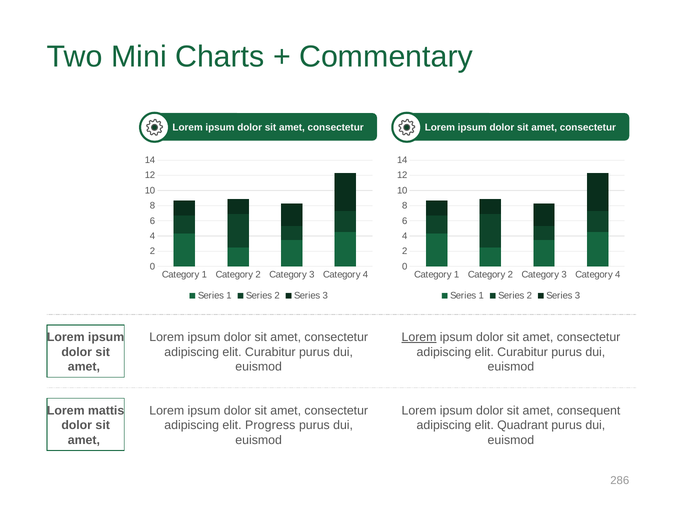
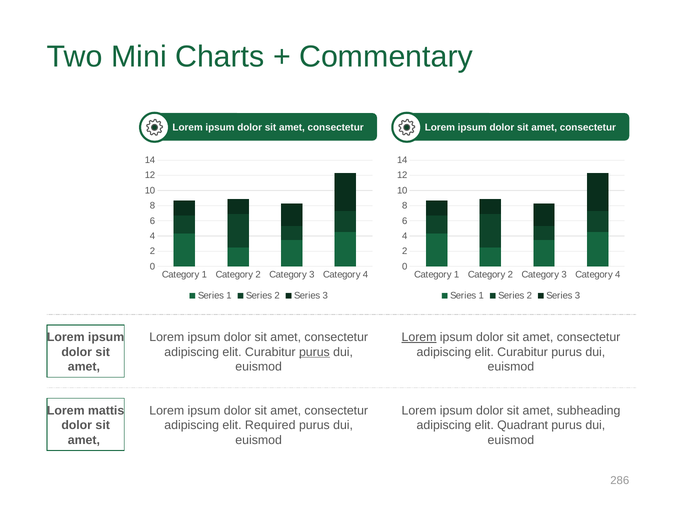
purus at (314, 352) underline: none -> present
consequent: consequent -> subheading
Progress: Progress -> Required
